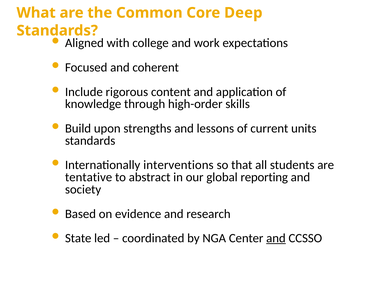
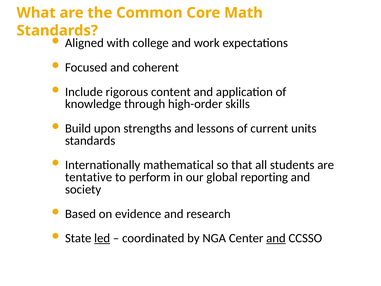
Deep: Deep -> Math
interventions: interventions -> mathematical
abstract: abstract -> perform
led underline: none -> present
